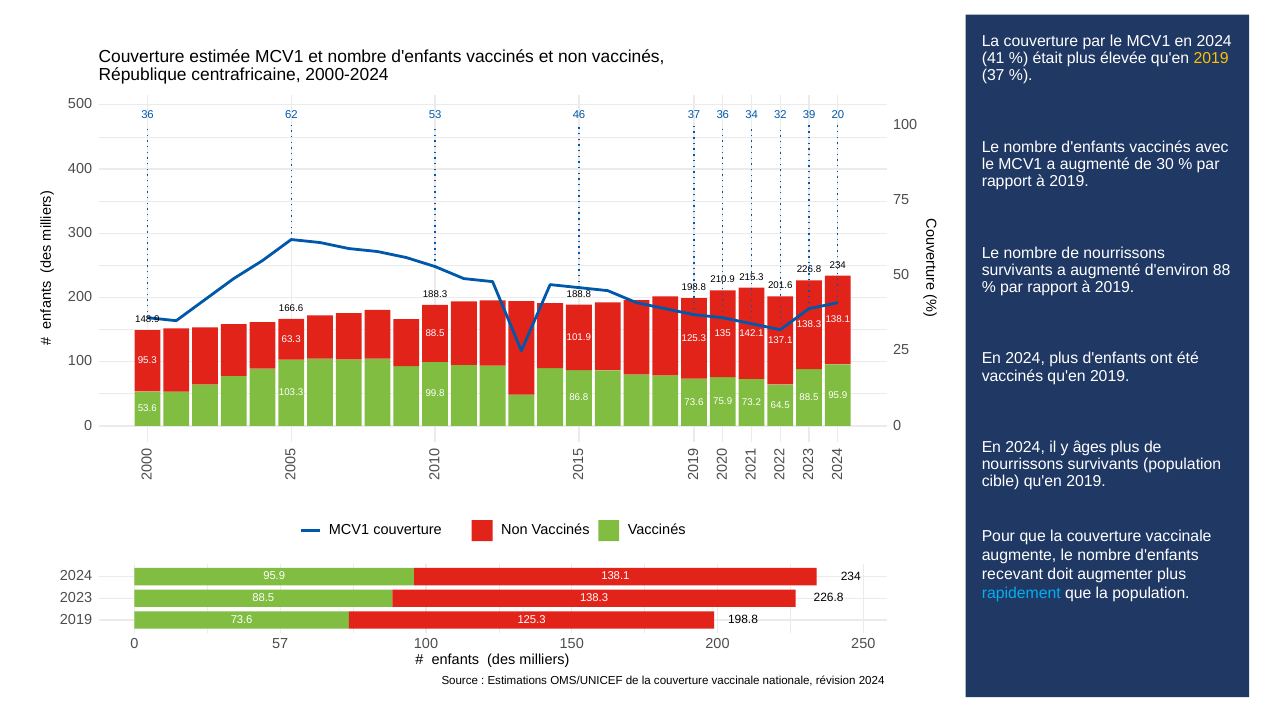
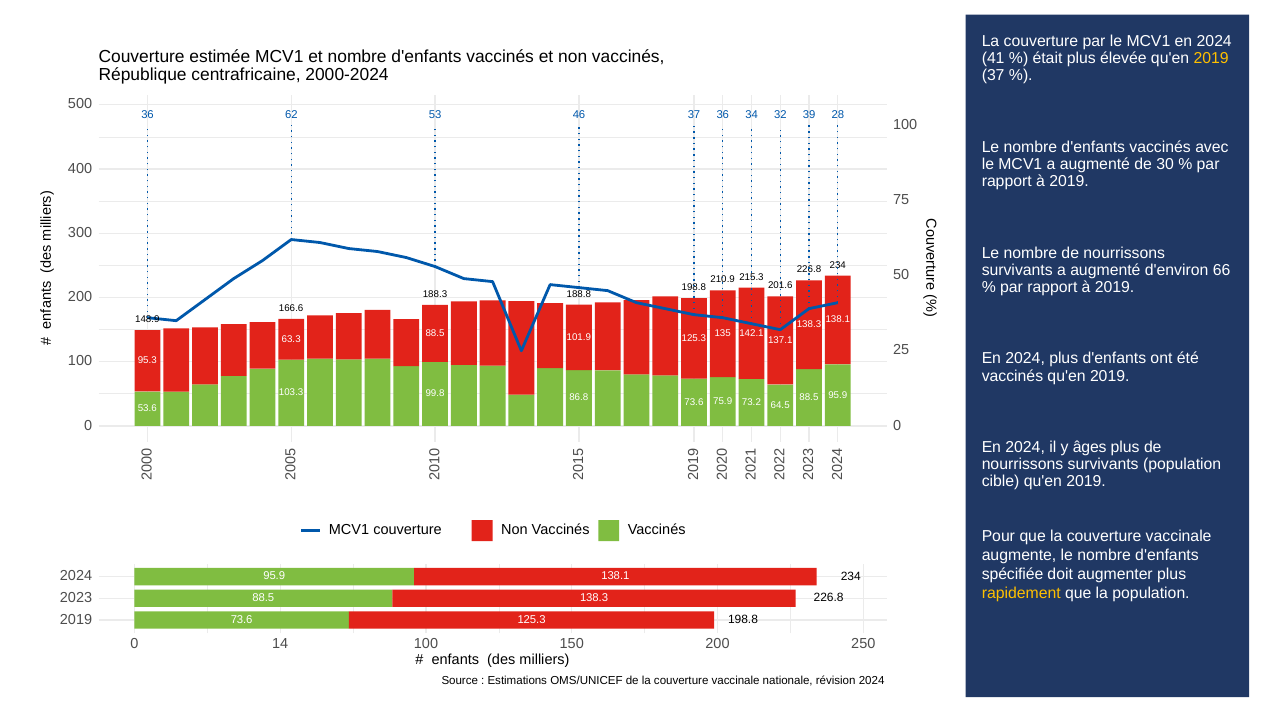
20: 20 -> 28
88: 88 -> 66
recevant: recevant -> spécifiée
rapidement colour: light blue -> yellow
57: 57 -> 14
